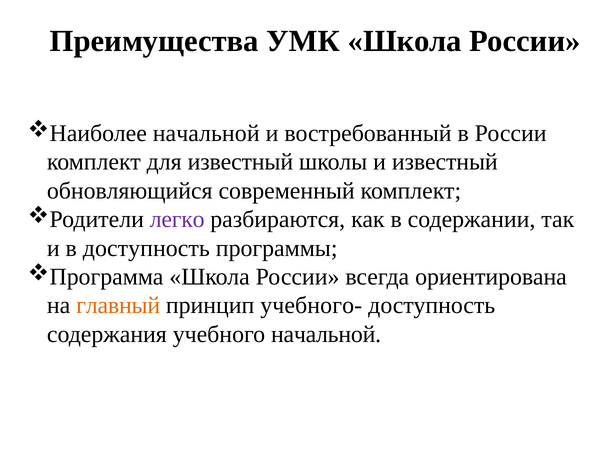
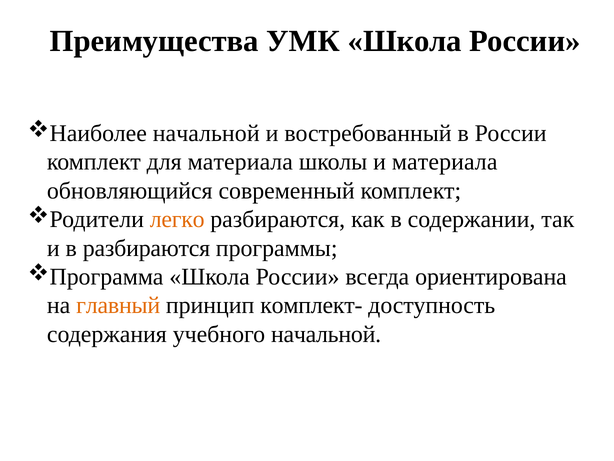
для известный: известный -> материала
и известный: известный -> материала
легко colour: purple -> orange
в доступность: доступность -> разбираются
учебного-: учебного- -> комплект-
